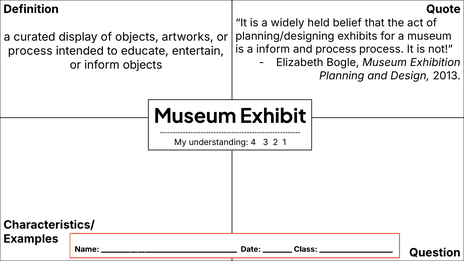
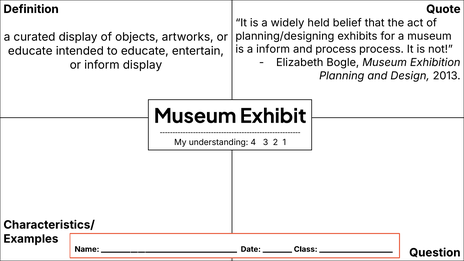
process at (30, 51): process -> educate
inform objects: objects -> display
